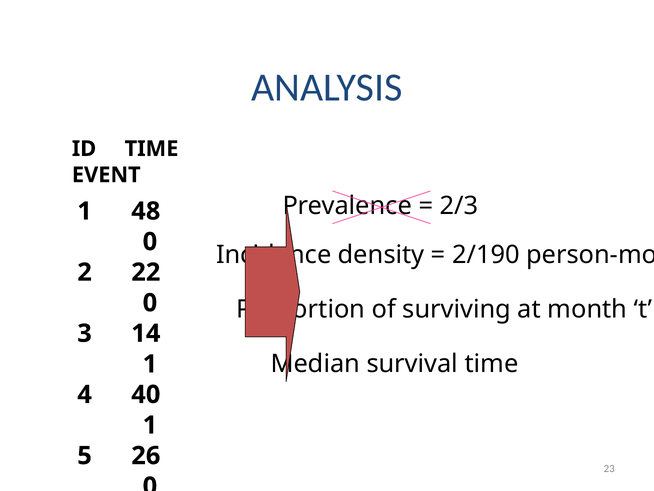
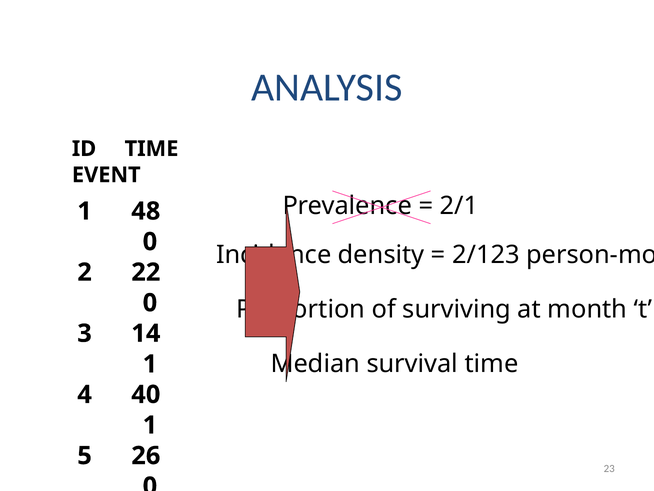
2/3: 2/3 -> 2/1
2/190: 2/190 -> 2/123
